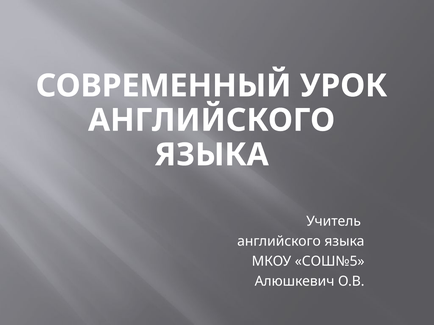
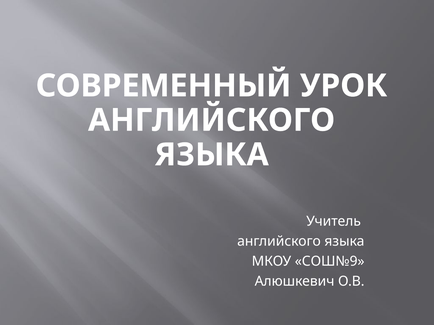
СОШ№5: СОШ№5 -> СОШ№9
